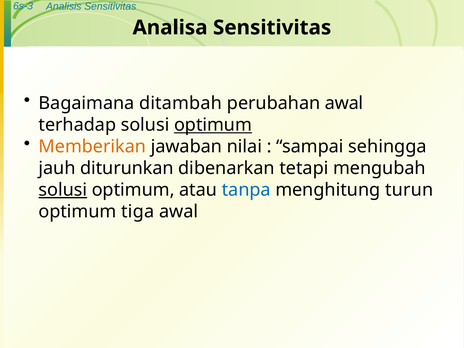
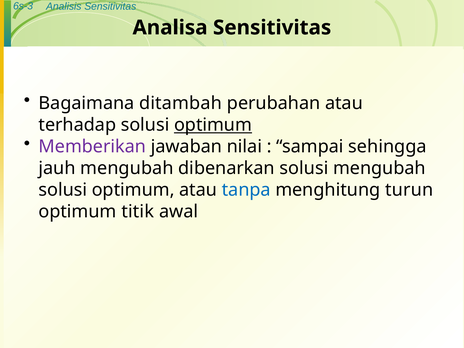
perubahan awal: awal -> atau
Memberikan colour: orange -> purple
jauh diturunkan: diturunkan -> mengubah
dibenarkan tetapi: tetapi -> solusi
solusi at (63, 190) underline: present -> none
tiga: tiga -> titik
